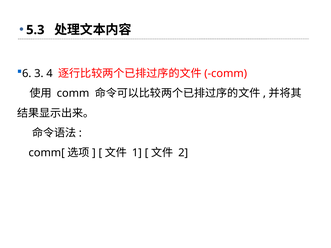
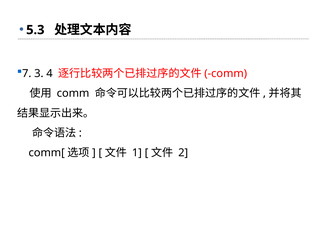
6: 6 -> 7
